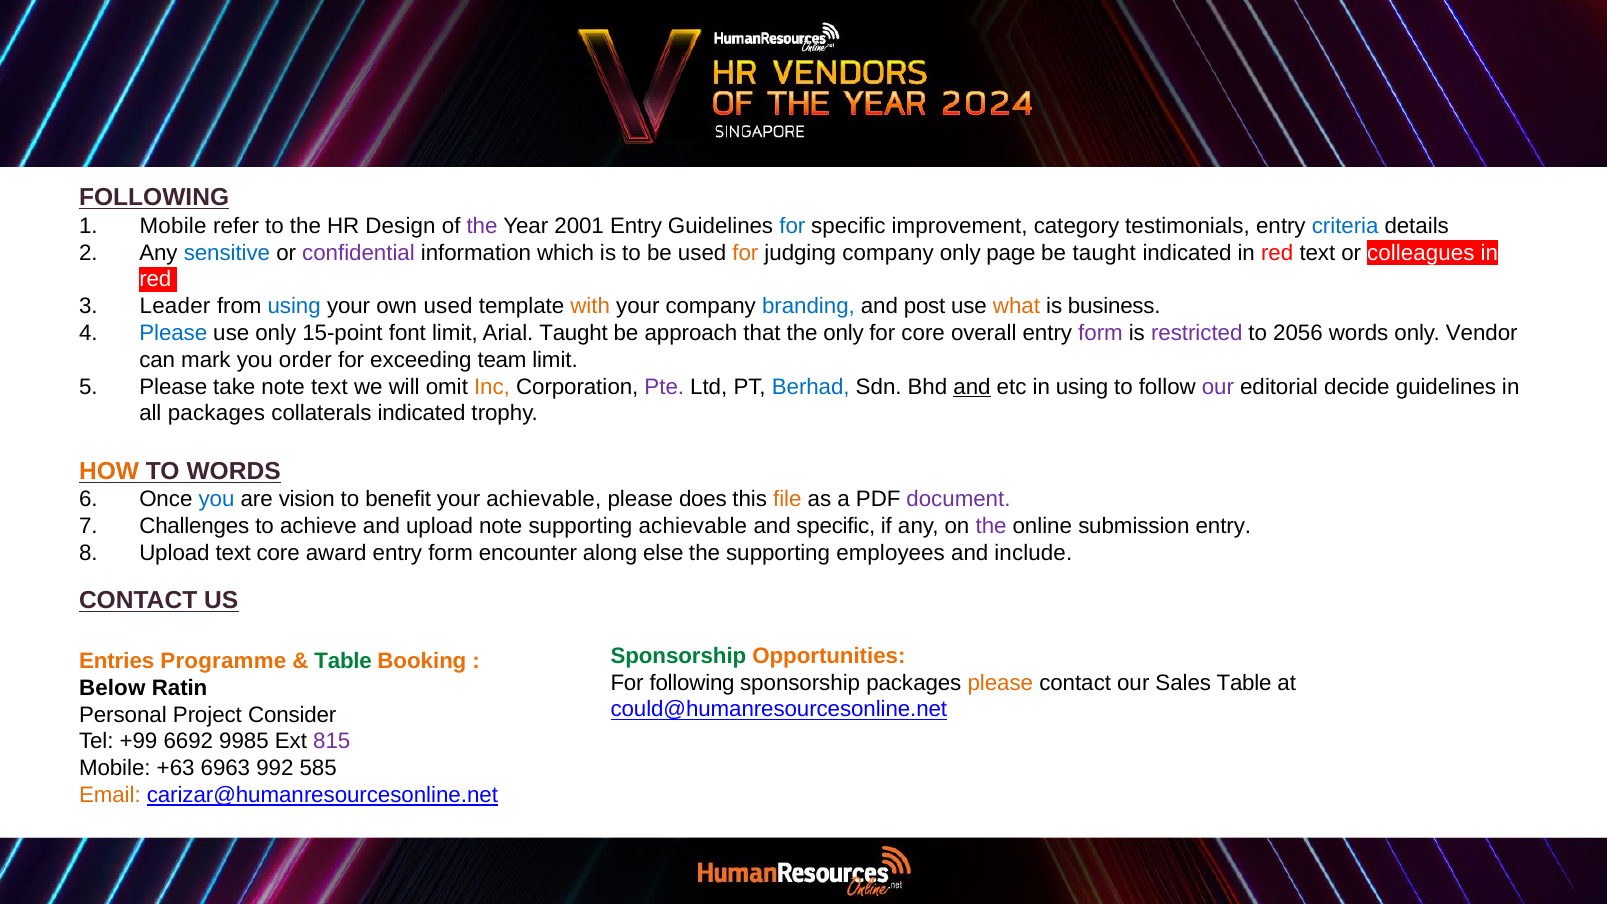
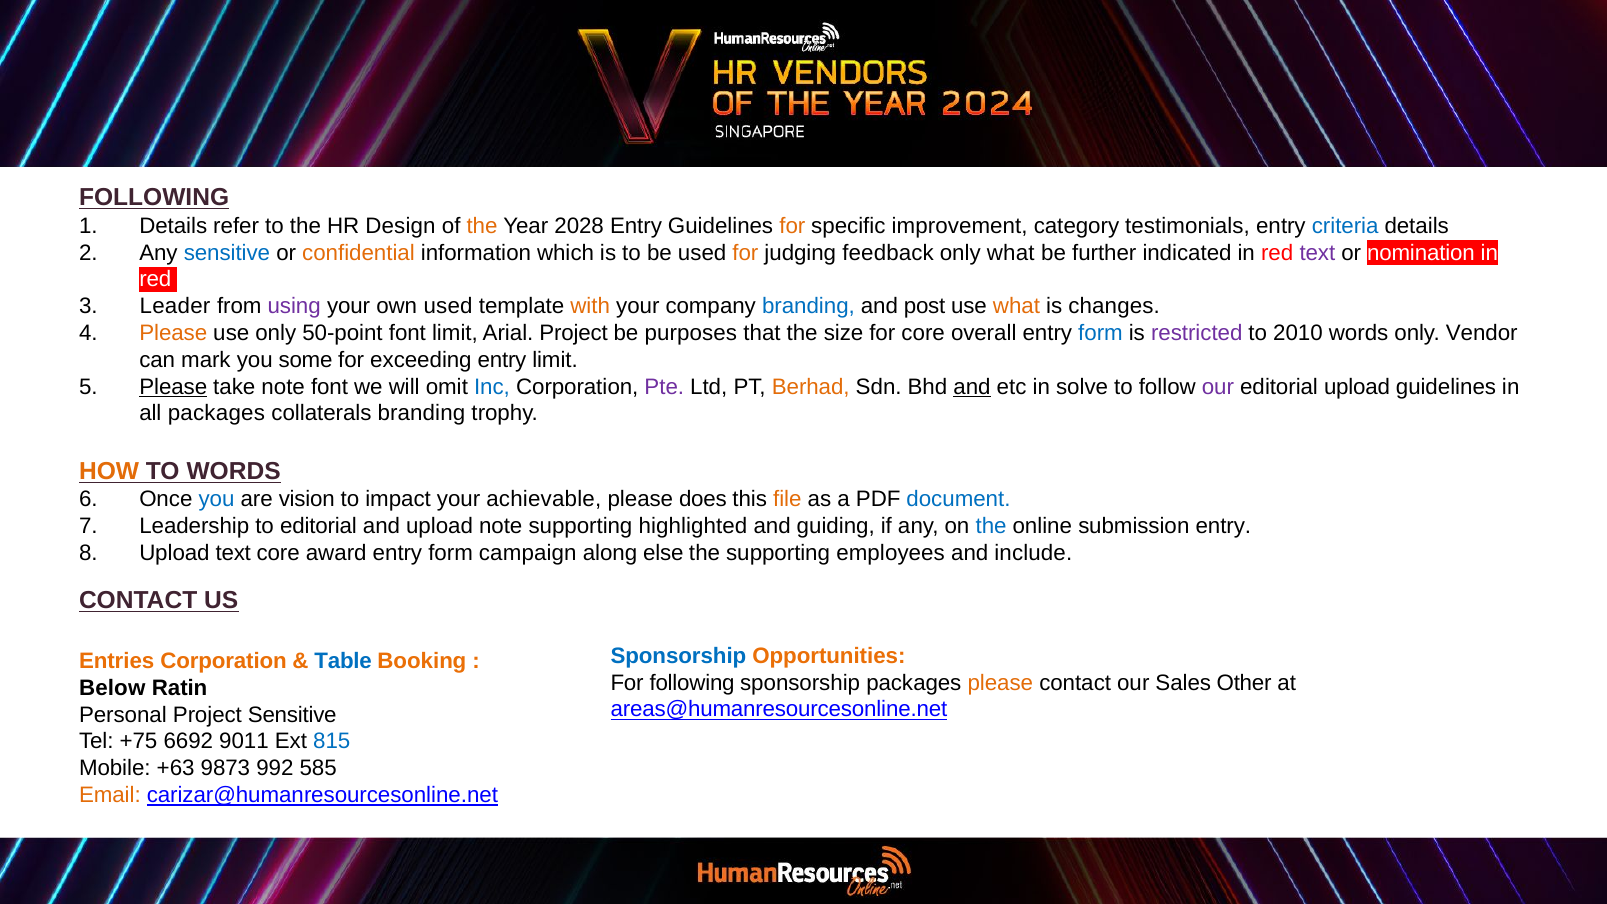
Mobile at (173, 226): Mobile -> Details
the at (482, 226) colour: purple -> orange
2001: 2001 -> 2028
for at (792, 226) colour: blue -> orange
confidential colour: purple -> orange
judging company: company -> feedback
only page: page -> what
be taught: taught -> further
text at (1317, 253) colour: black -> purple
colleagues: colleagues -> nomination
using at (294, 306) colour: blue -> purple
business: business -> changes
Please at (173, 333) colour: blue -> orange
15-point: 15-point -> 50-point
Arial Taught: Taught -> Project
approach: approach -> purposes
the only: only -> size
form at (1101, 333) colour: purple -> blue
2056: 2056 -> 2010
order: order -> some
exceeding team: team -> entry
Please at (173, 387) underline: none -> present
note text: text -> font
Inc colour: orange -> blue
Berhad colour: blue -> orange
in using: using -> solve
editorial decide: decide -> upload
collaterals indicated: indicated -> branding
benefit: benefit -> impact
document colour: purple -> blue
Challenges: Challenges -> Leadership
to achieve: achieve -> editorial
supporting achievable: achievable -> highlighted
and specific: specific -> guiding
the at (991, 526) colour: purple -> blue
encounter: encounter -> campaign
Sponsorship at (678, 656) colour: green -> blue
Entries Programme: Programme -> Corporation
Table at (343, 661) colour: green -> blue
Sales Table: Table -> Other
could@humanresourcesonline.net: could@humanresourcesonline.net -> areas@humanresourcesonline.net
Project Consider: Consider -> Sensitive
+99: +99 -> +75
9985: 9985 -> 9011
815 colour: purple -> blue
6963: 6963 -> 9873
